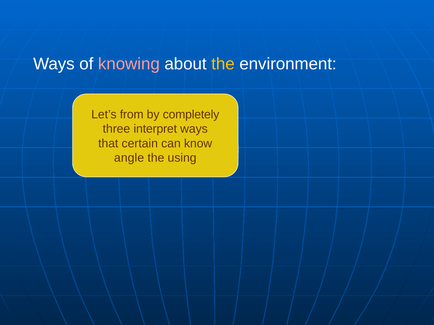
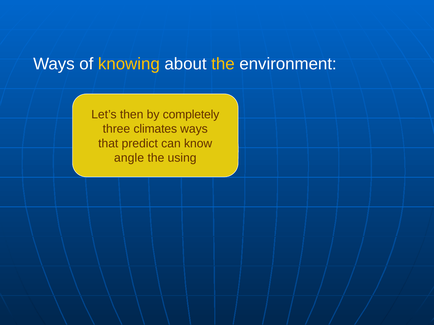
knowing colour: pink -> yellow
from: from -> then
interpret: interpret -> climates
certain: certain -> predict
